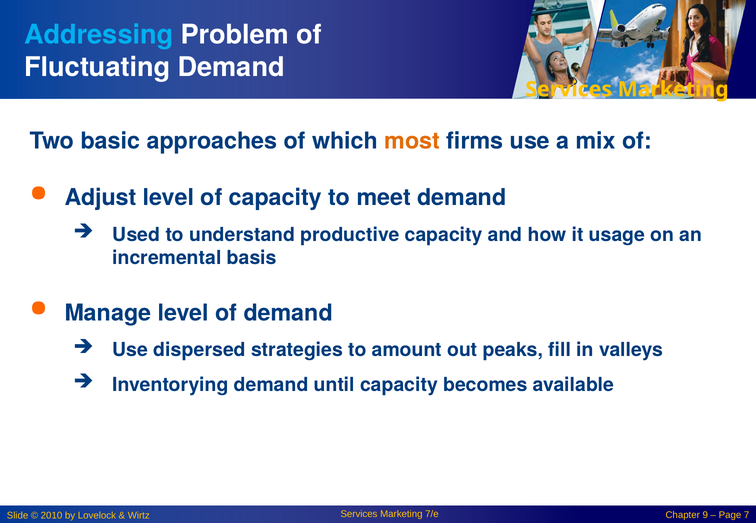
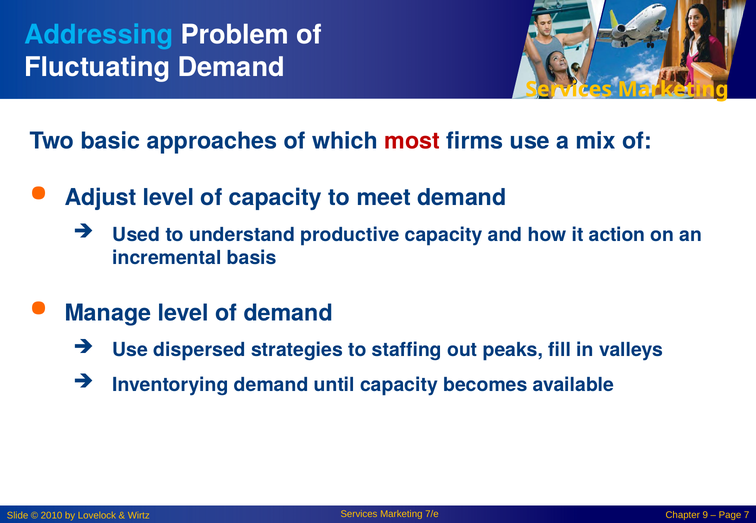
most colour: orange -> red
usage: usage -> action
amount: amount -> staffing
